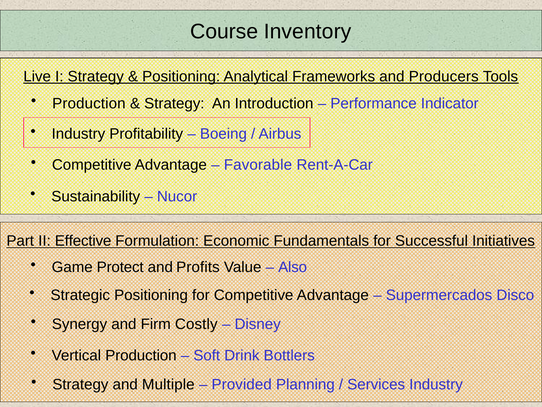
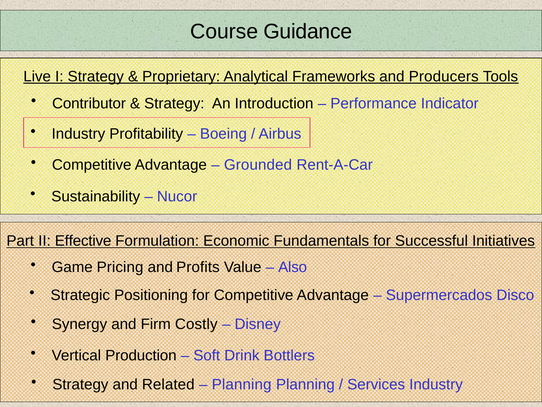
Inventory: Inventory -> Guidance
Positioning at (181, 76): Positioning -> Proprietary
Production at (89, 103): Production -> Contributor
Favorable: Favorable -> Grounded
Protect: Protect -> Pricing
Multiple: Multiple -> Related
Provided at (242, 384): Provided -> Planning
